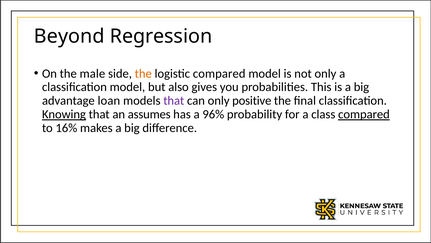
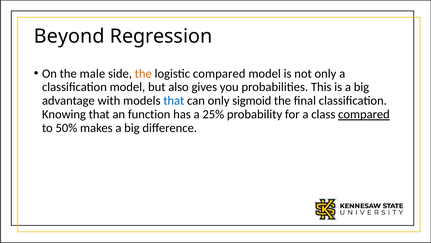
loan: loan -> with
that at (174, 101) colour: purple -> blue
positive: positive -> sigmoid
Knowing underline: present -> none
assumes: assumes -> function
96%: 96% -> 25%
16%: 16% -> 50%
